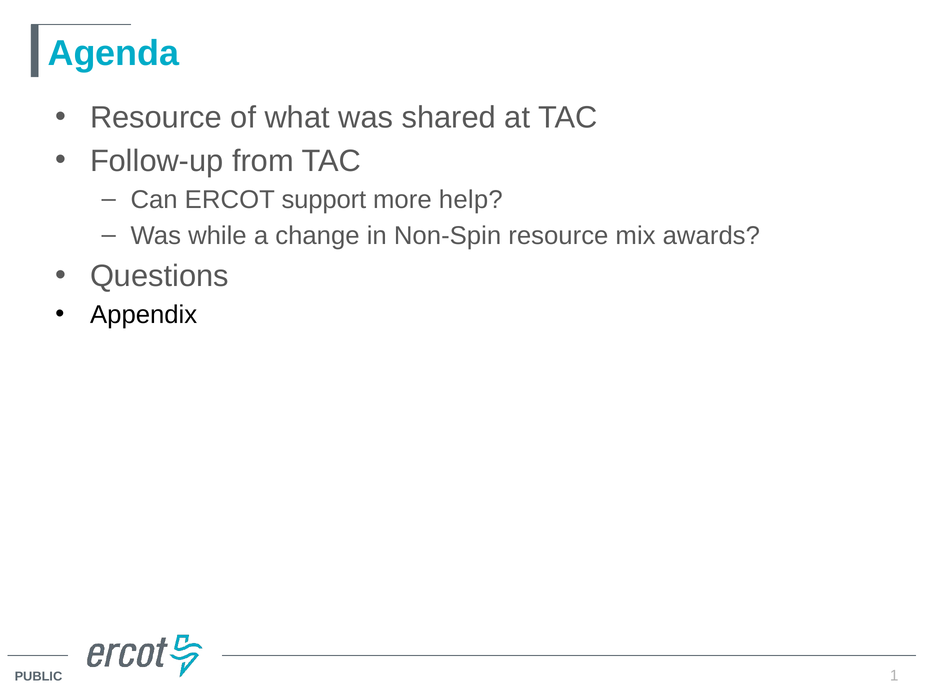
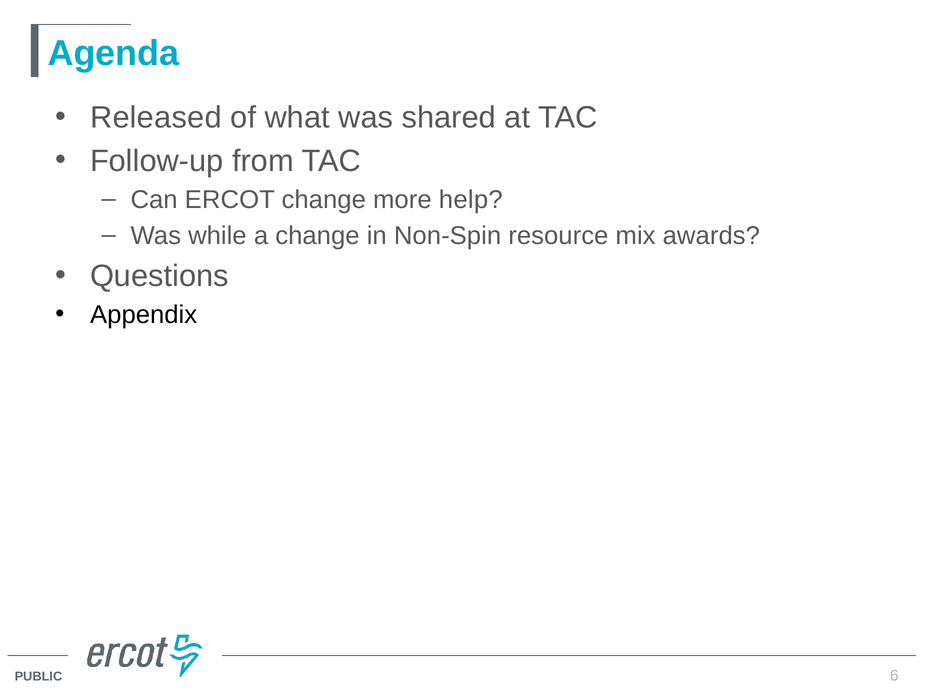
Resource at (156, 118): Resource -> Released
ERCOT support: support -> change
1: 1 -> 6
